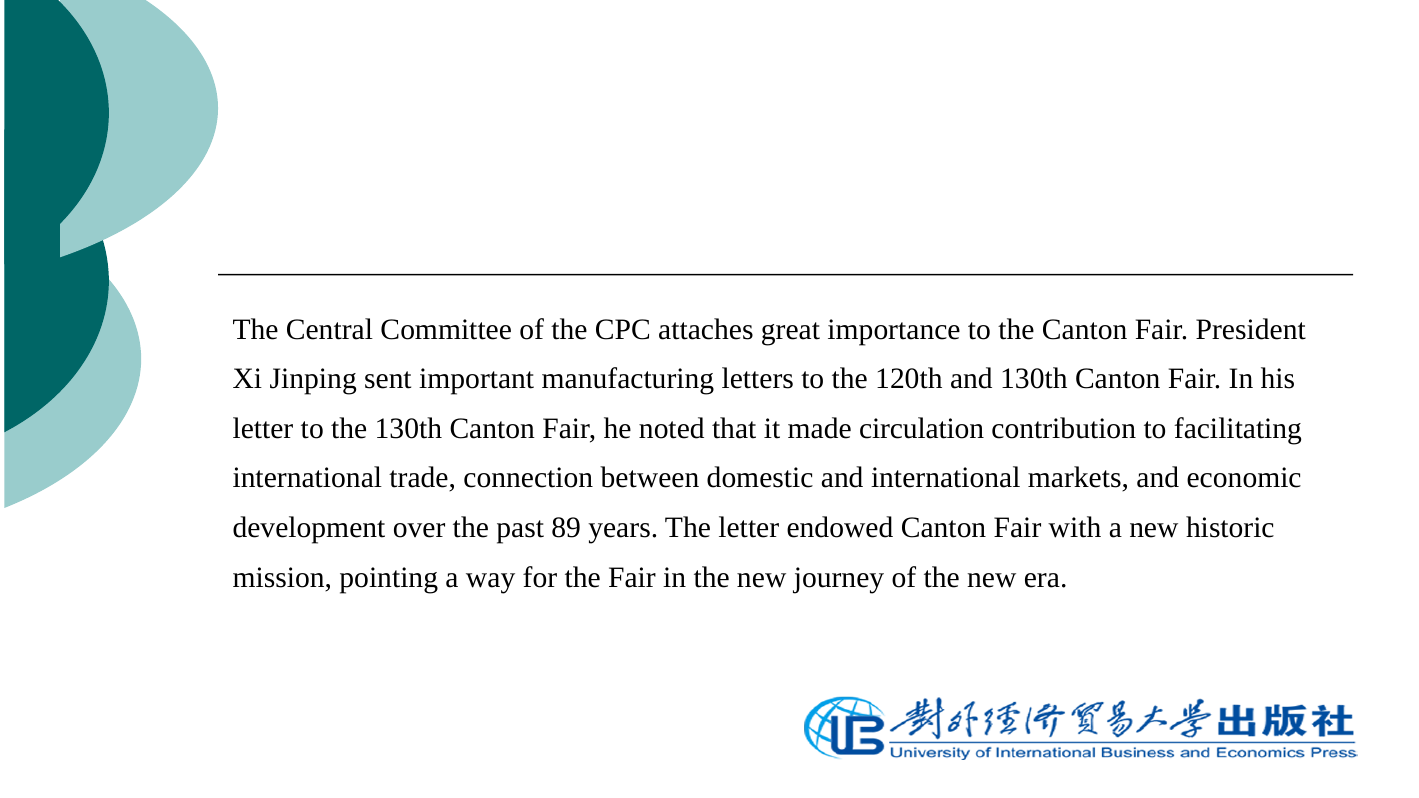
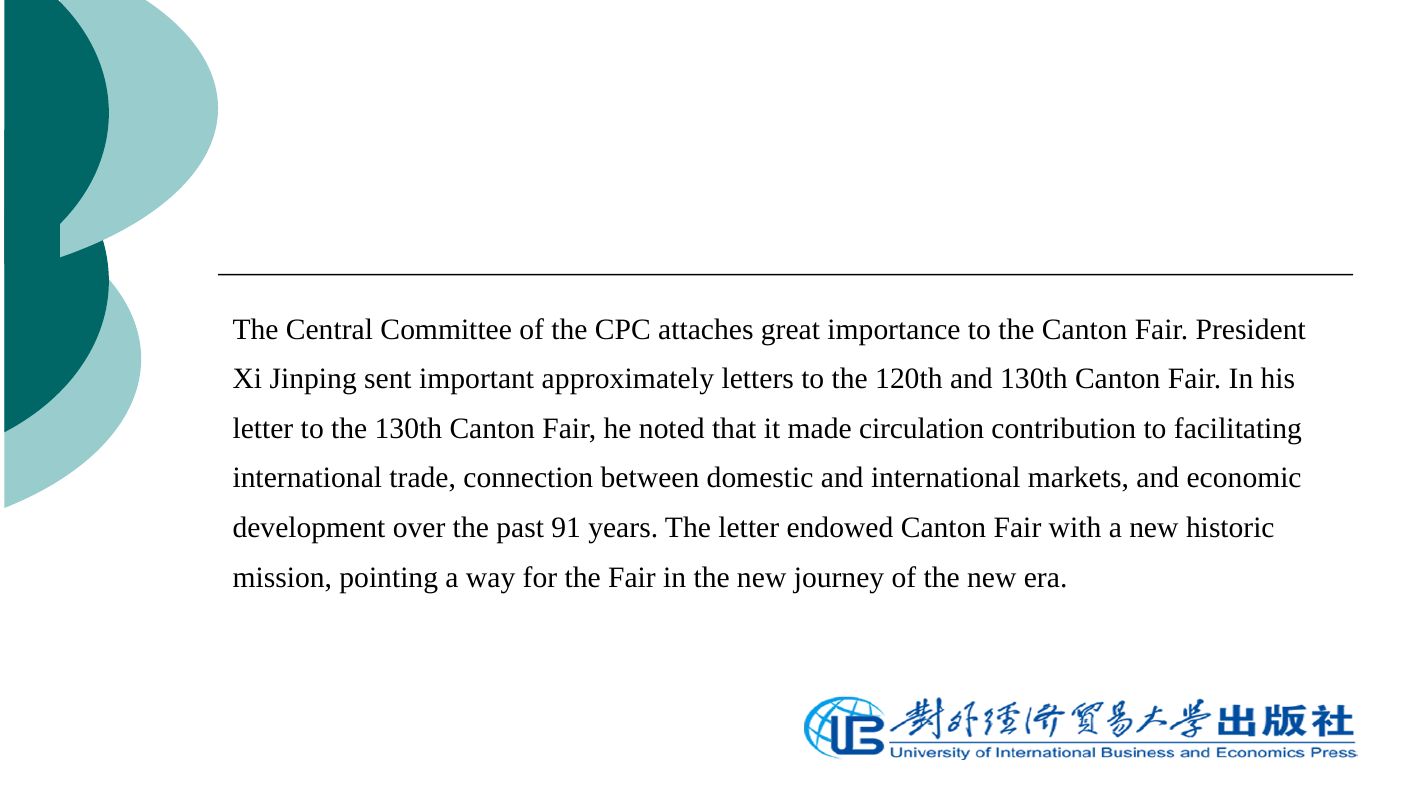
manufacturing: manufacturing -> approximately
89: 89 -> 91
